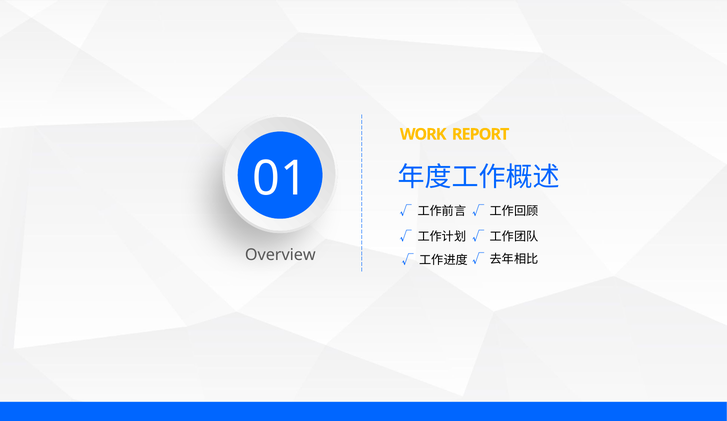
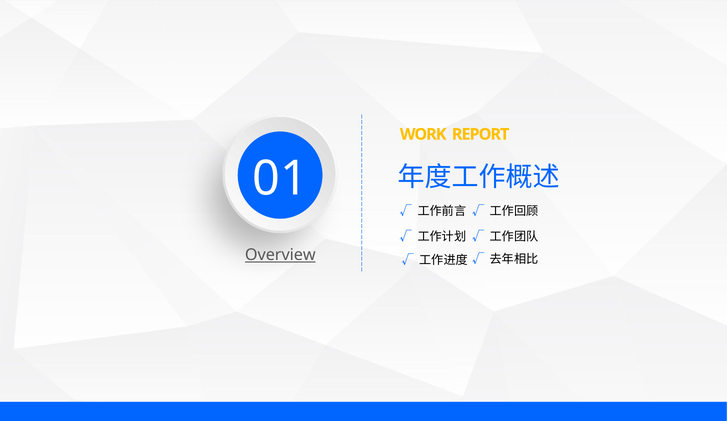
Overview underline: none -> present
